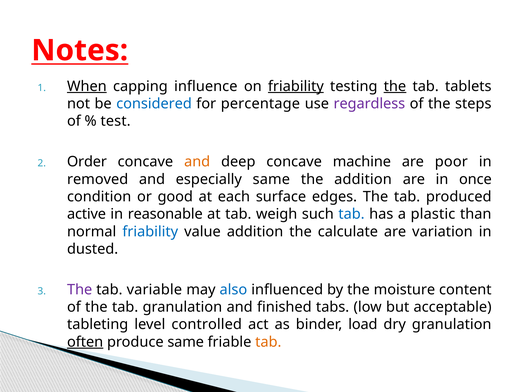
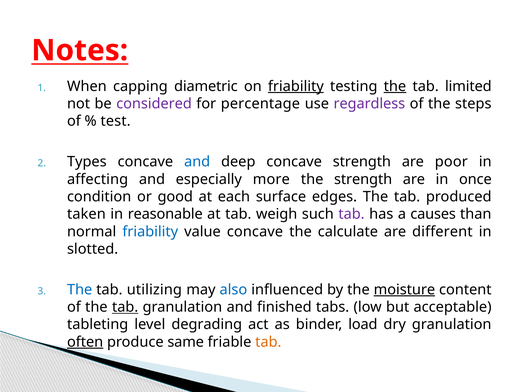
When underline: present -> none
influence: influence -> diametric
tablets: tablets -> limited
considered colour: blue -> purple
Order: Order -> Types
and at (197, 162) colour: orange -> blue
concave machine: machine -> strength
removed: removed -> affecting
especially same: same -> more
the addition: addition -> strength
active: active -> taken
tab at (352, 214) colour: blue -> purple
plastic: plastic -> causes
value addition: addition -> concave
variation: variation -> different
dusted: dusted -> slotted
The at (80, 290) colour: purple -> blue
variable: variable -> utilizing
moisture underline: none -> present
tab at (125, 307) underline: none -> present
controlled: controlled -> degrading
